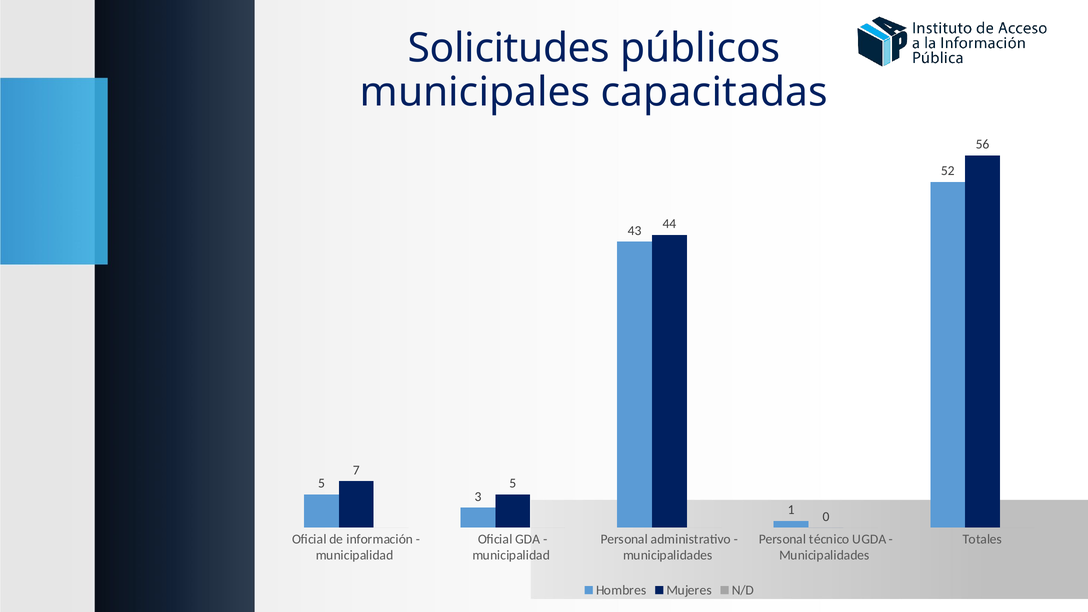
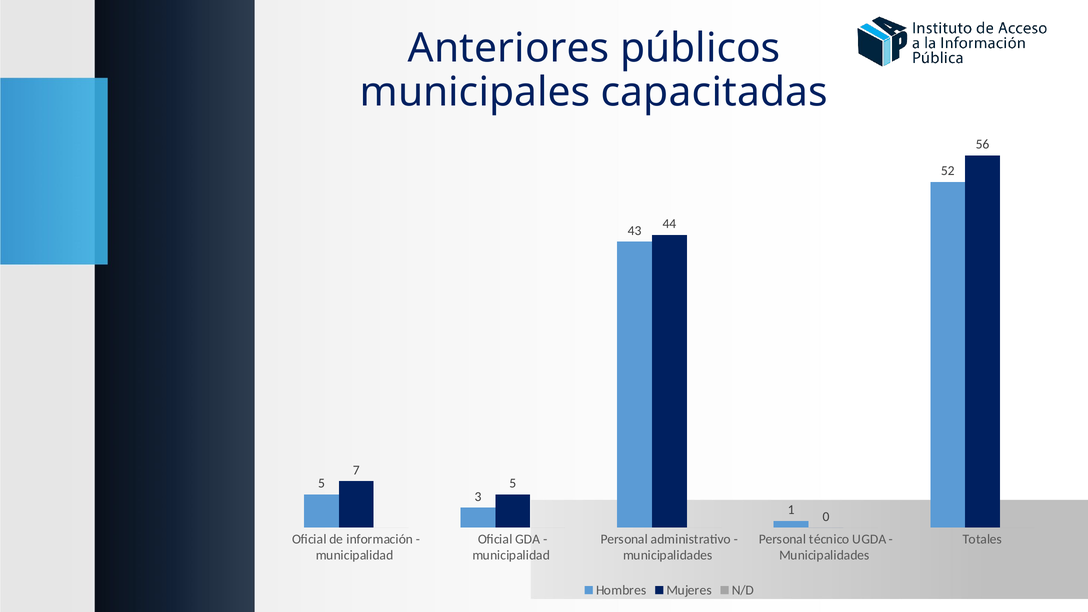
Solicitudes: Solicitudes -> Anteriores
